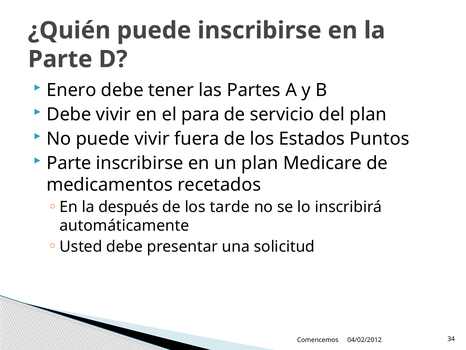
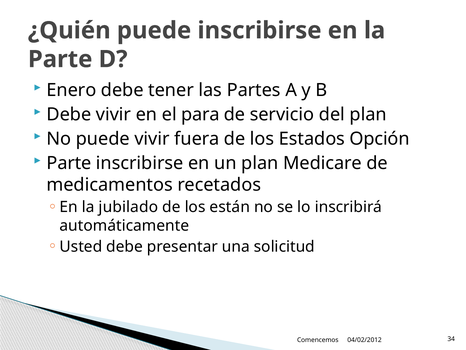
Puntos: Puntos -> Opción
después: después -> jubilado
tarde: tarde -> están
